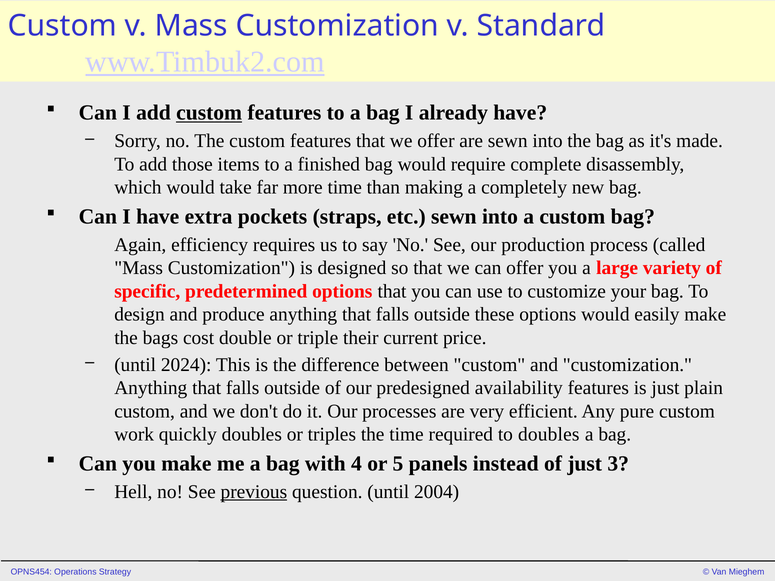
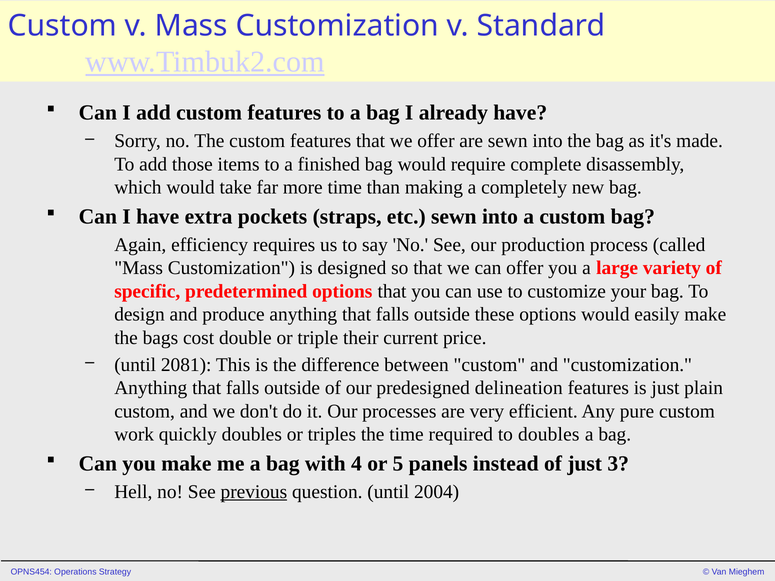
custom at (209, 113) underline: present -> none
2024: 2024 -> 2081
availability: availability -> delineation
